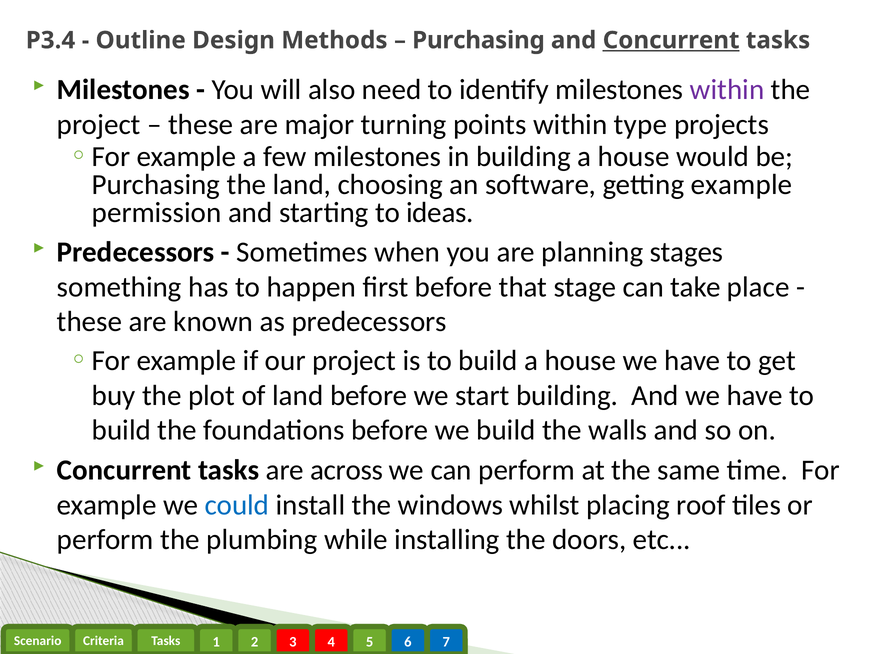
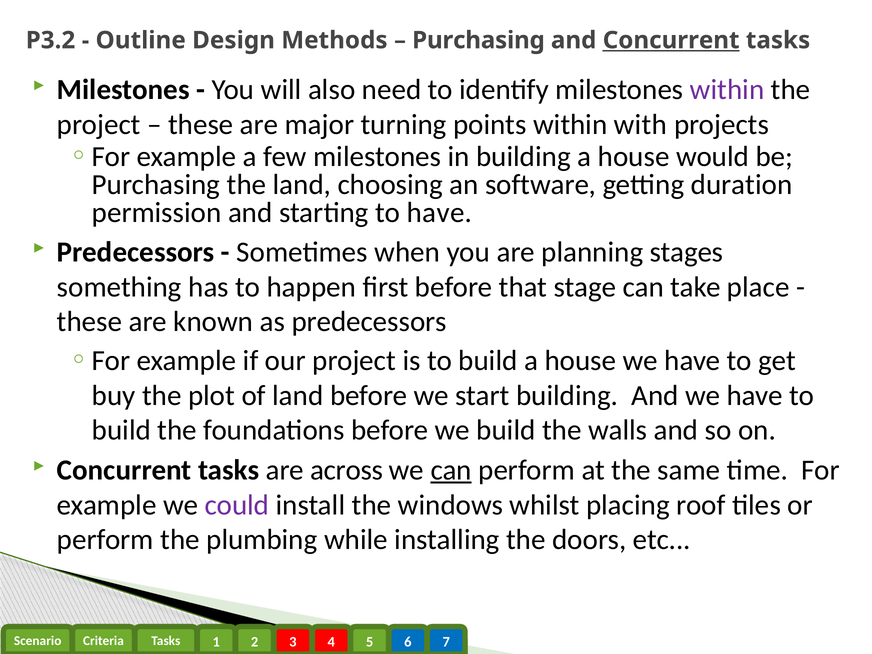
P3.4: P3.4 -> P3.2
type: type -> with
getting example: example -> duration
to ideas: ideas -> have
can at (451, 470) underline: none -> present
could colour: blue -> purple
